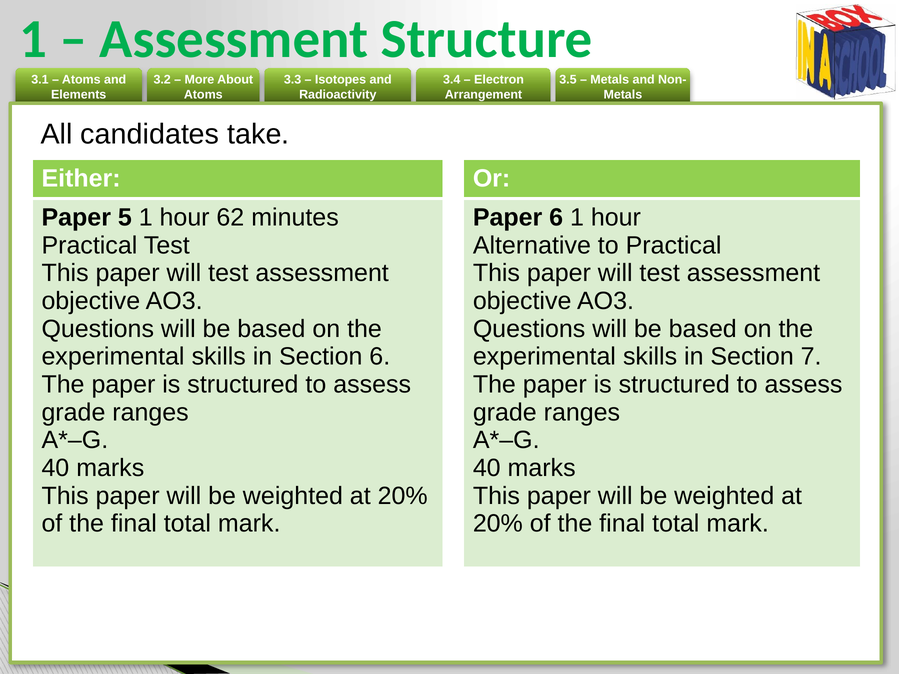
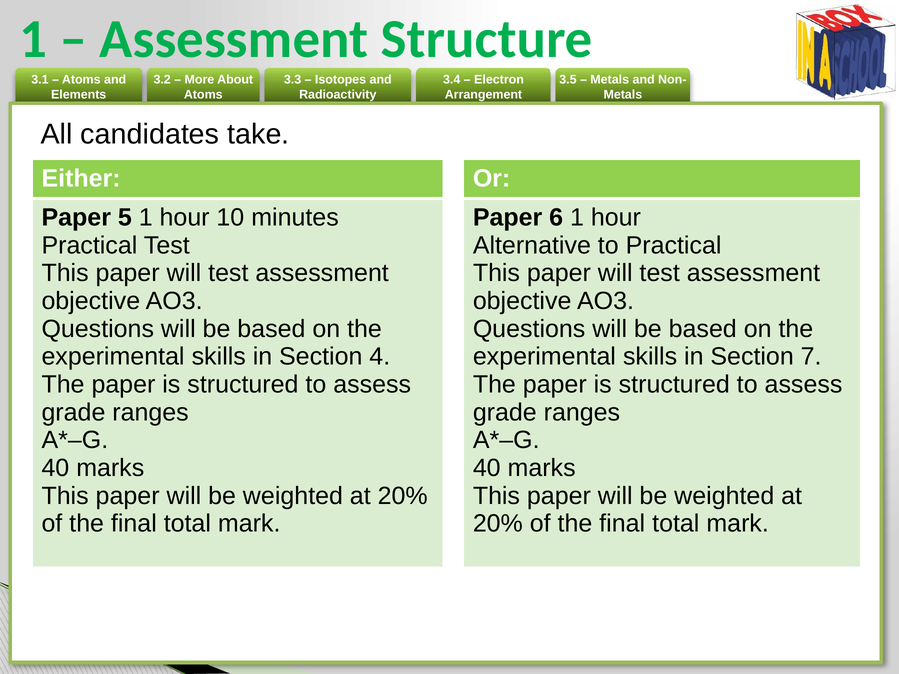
62: 62 -> 10
Section 6: 6 -> 4
